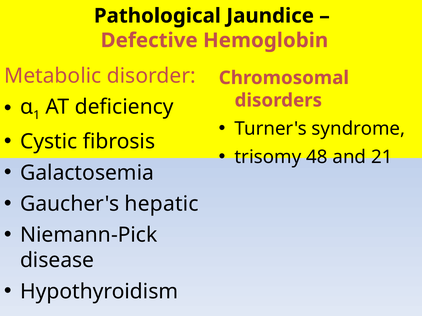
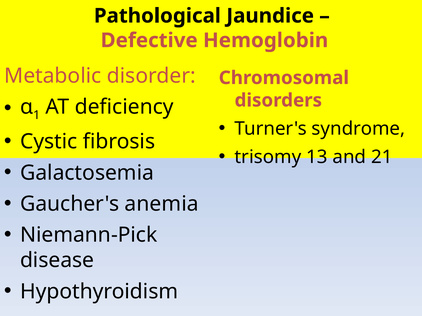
48: 48 -> 13
hepatic: hepatic -> anemia
